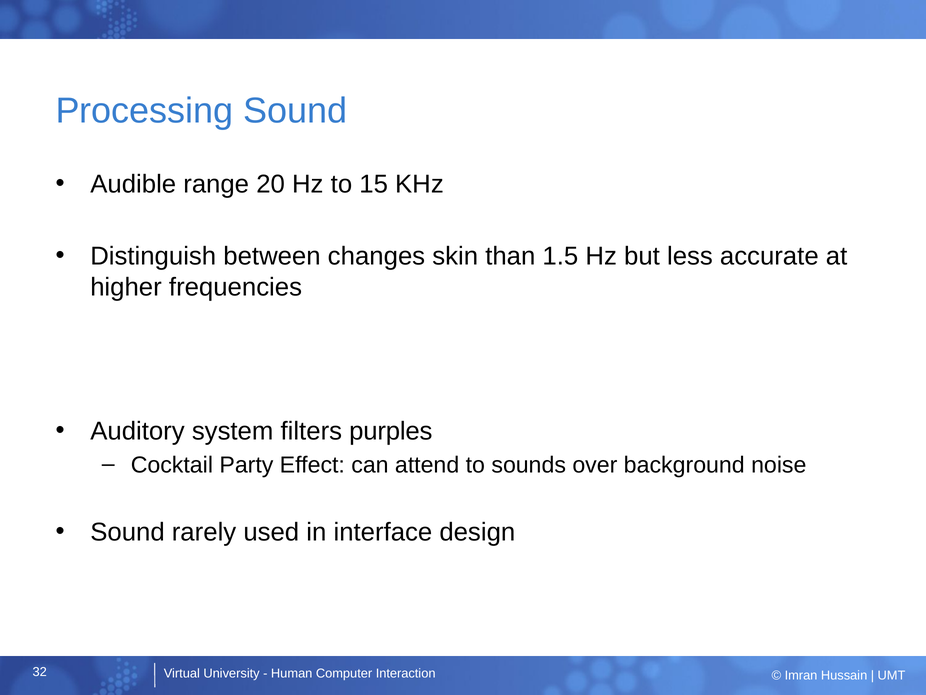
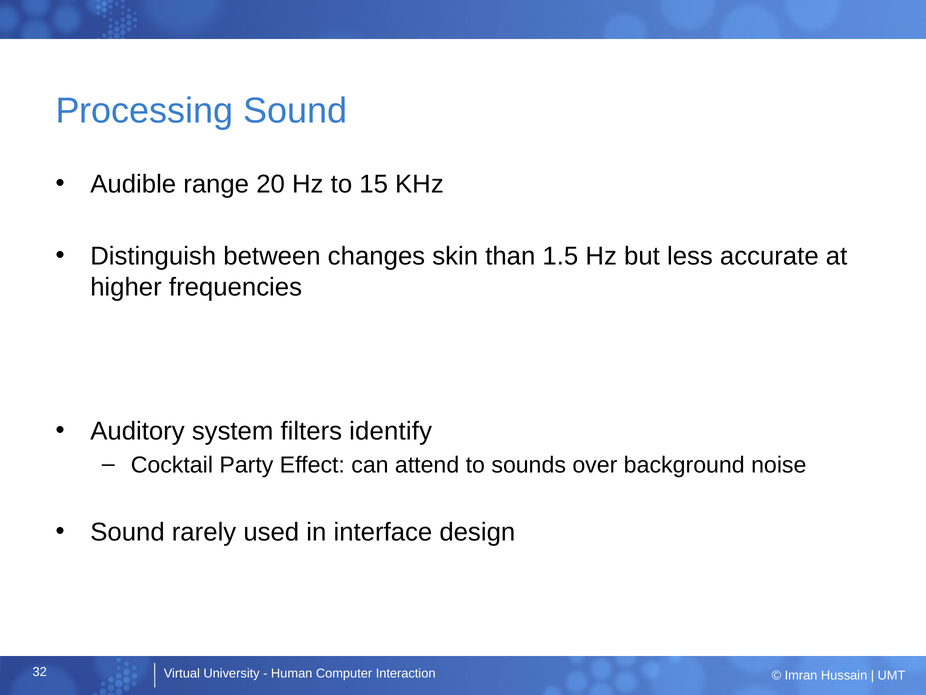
purples: purples -> identify
